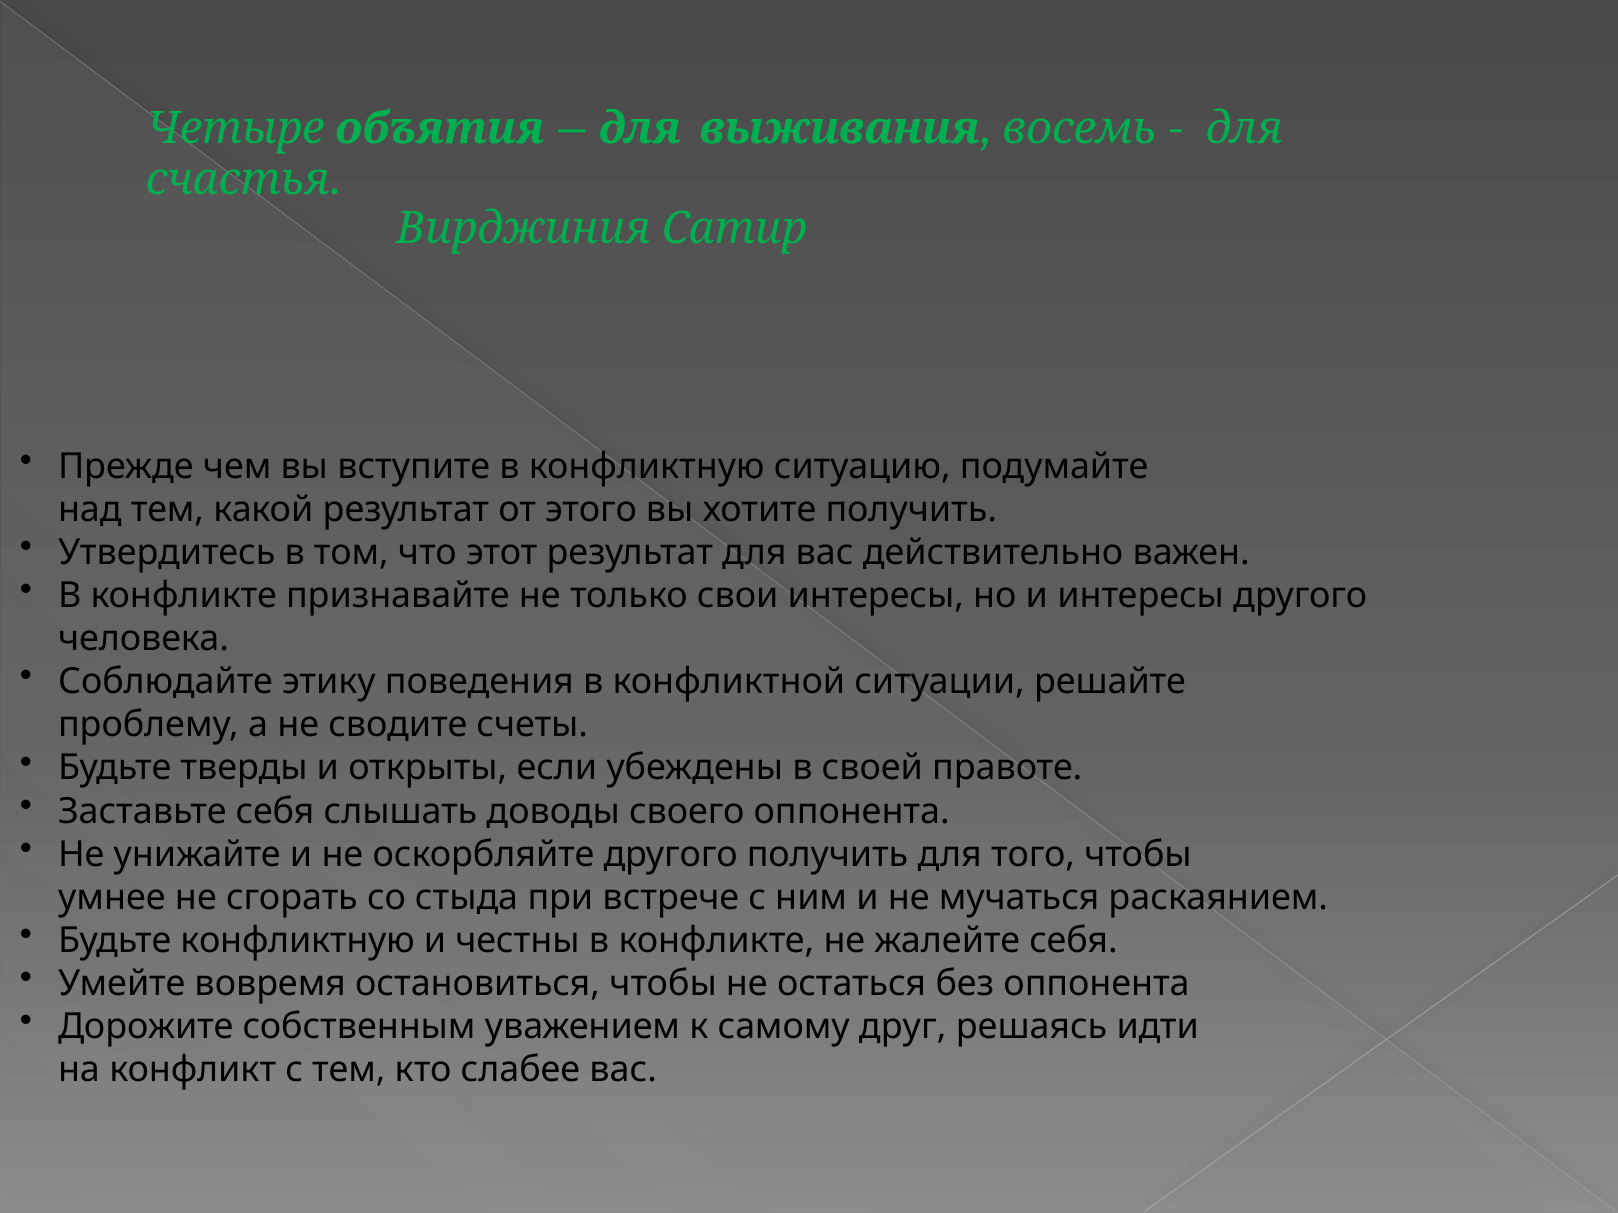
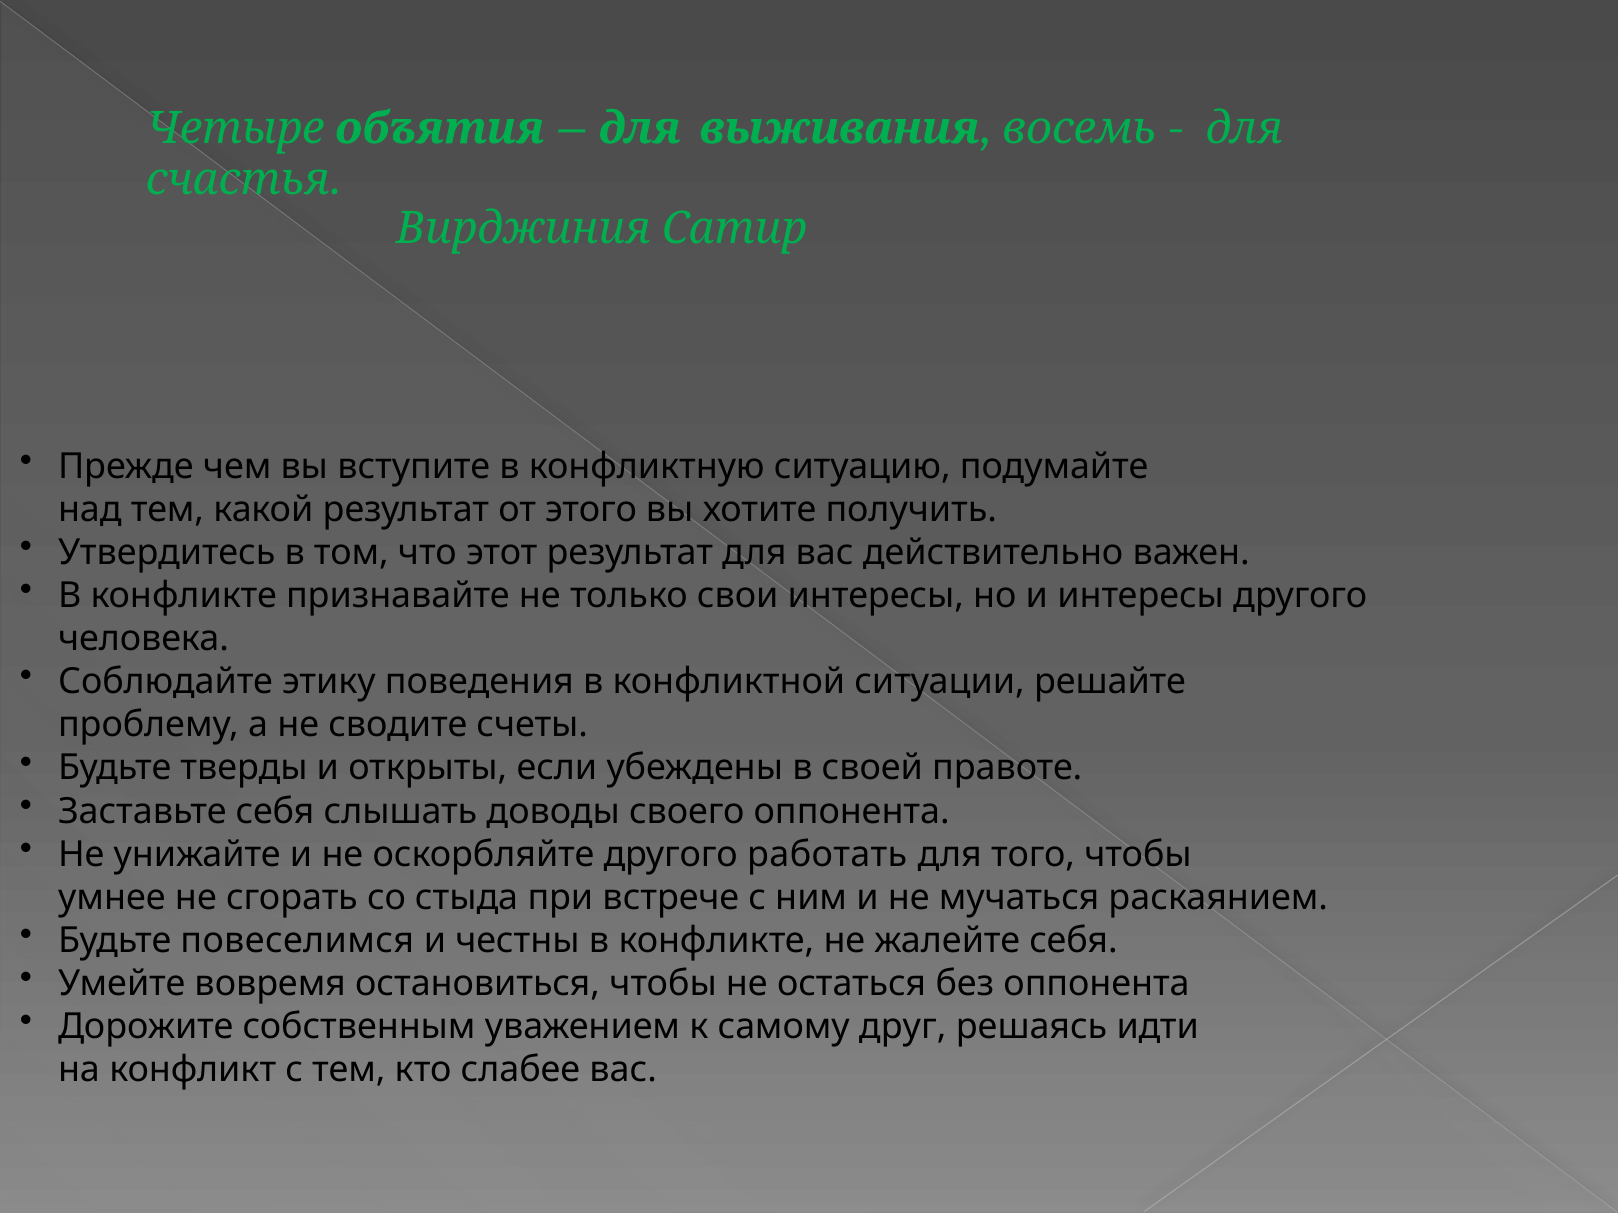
другого получить: получить -> работать
Будьте конфликтную: конфликтную -> повеселимся
